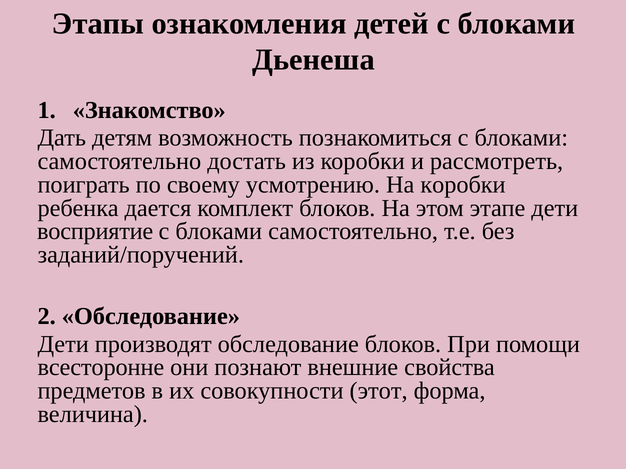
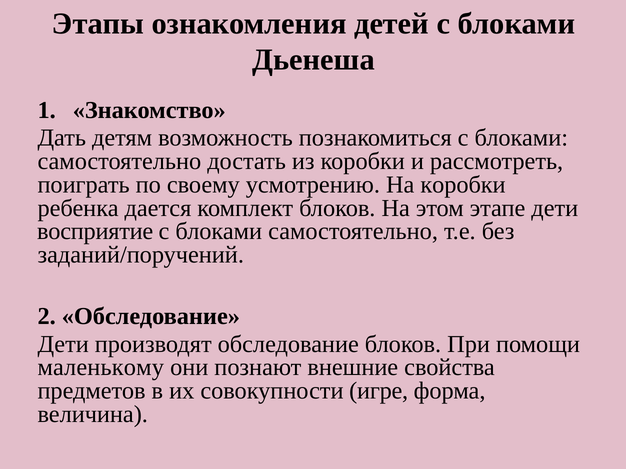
всесторонне: всесторонне -> маленькому
этот: этот -> игре
